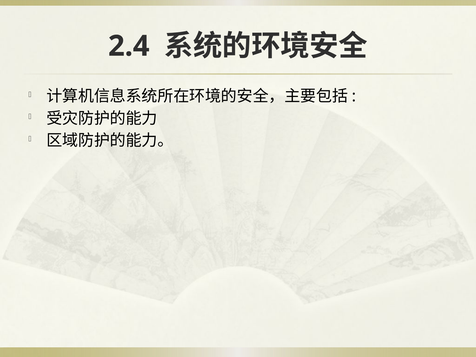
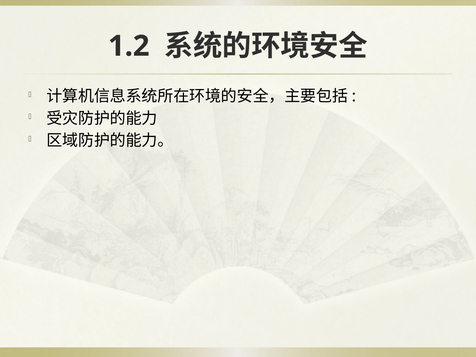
2.4: 2.4 -> 1.2
